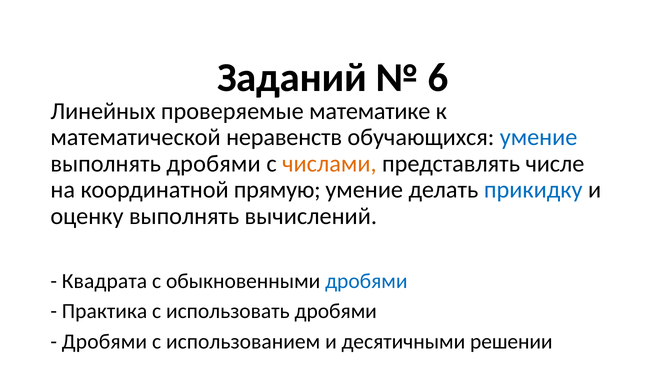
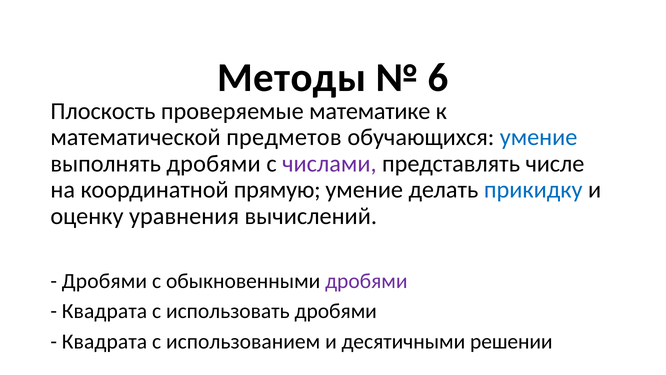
Заданий: Заданий -> Методы
Линейных: Линейных -> Плоскость
неравенств: неравенств -> предметов
числами colour: orange -> purple
оценку выполнять: выполнять -> уравнения
Квадрата at (105, 281): Квадрата -> Дробями
дробями at (366, 281) colour: blue -> purple
Практика at (105, 311): Практика -> Квадрата
Дробями at (104, 341): Дробями -> Квадрата
